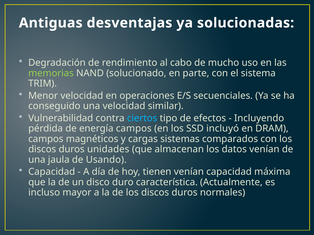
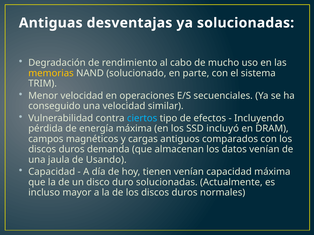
memorias colour: light green -> yellow
energía campos: campos -> máxima
sistemas: sistemas -> antiguos
unidades: unidades -> demanda
duro característica: característica -> solucionadas
